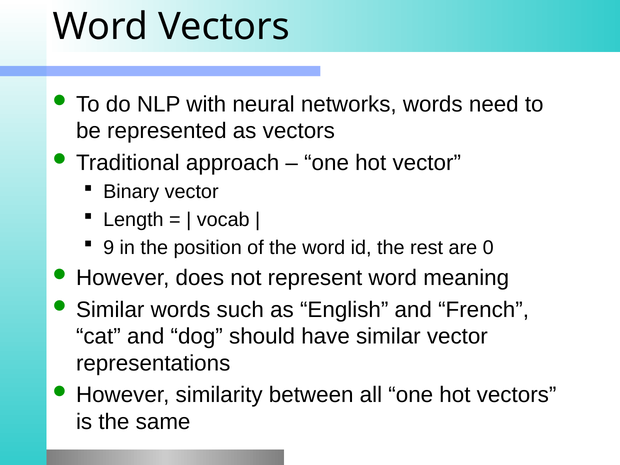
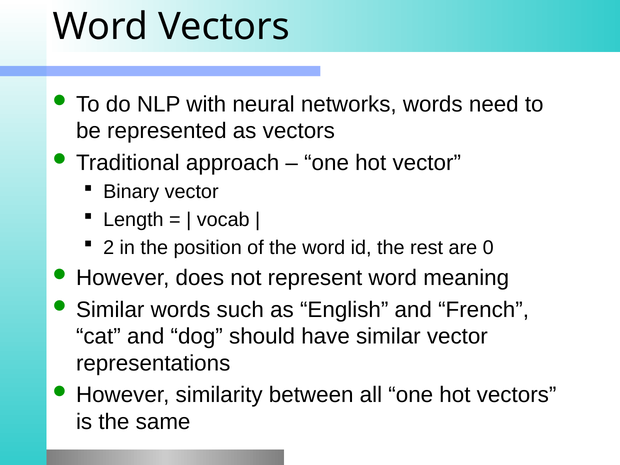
9: 9 -> 2
